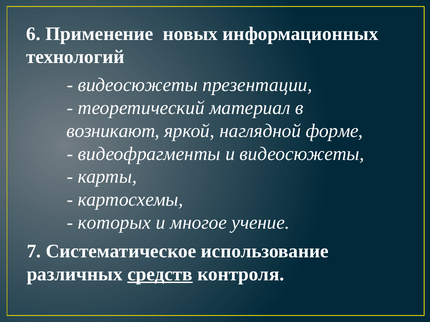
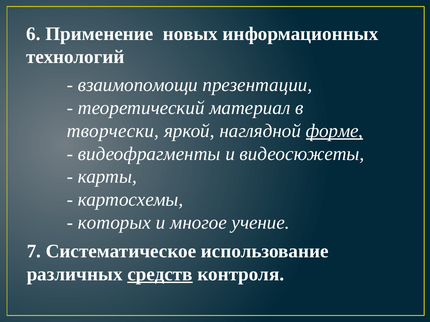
видеосюжеты at (138, 85): видеосюжеты -> взаимопомощи
возникают: возникают -> творчески
форме underline: none -> present
